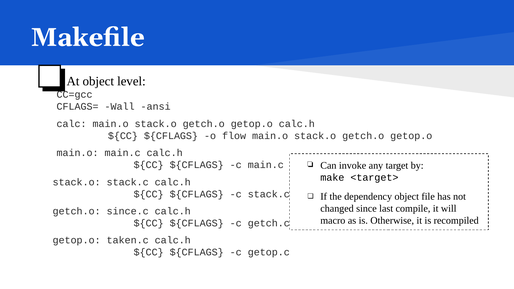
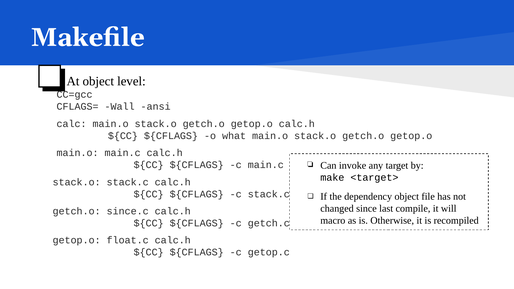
flow: flow -> what
taken.c: taken.c -> float.c
